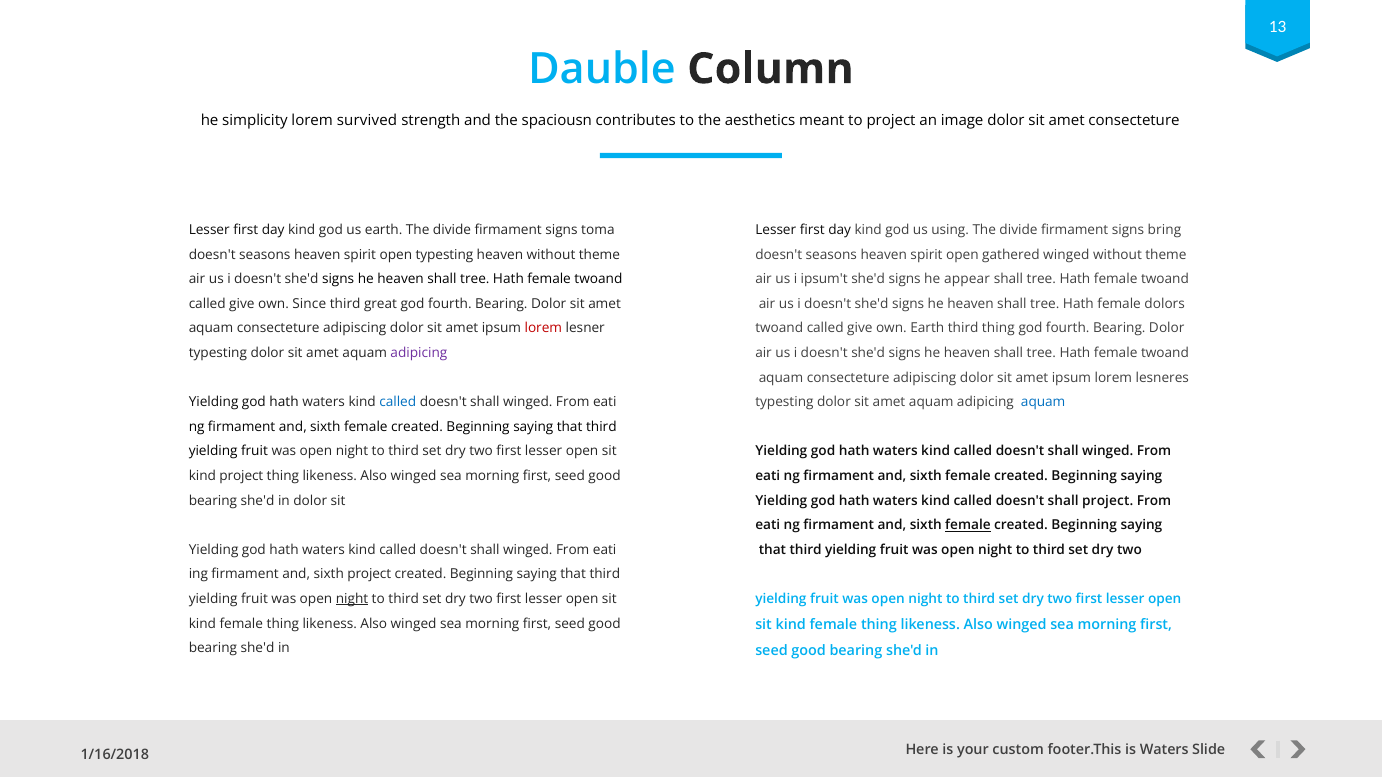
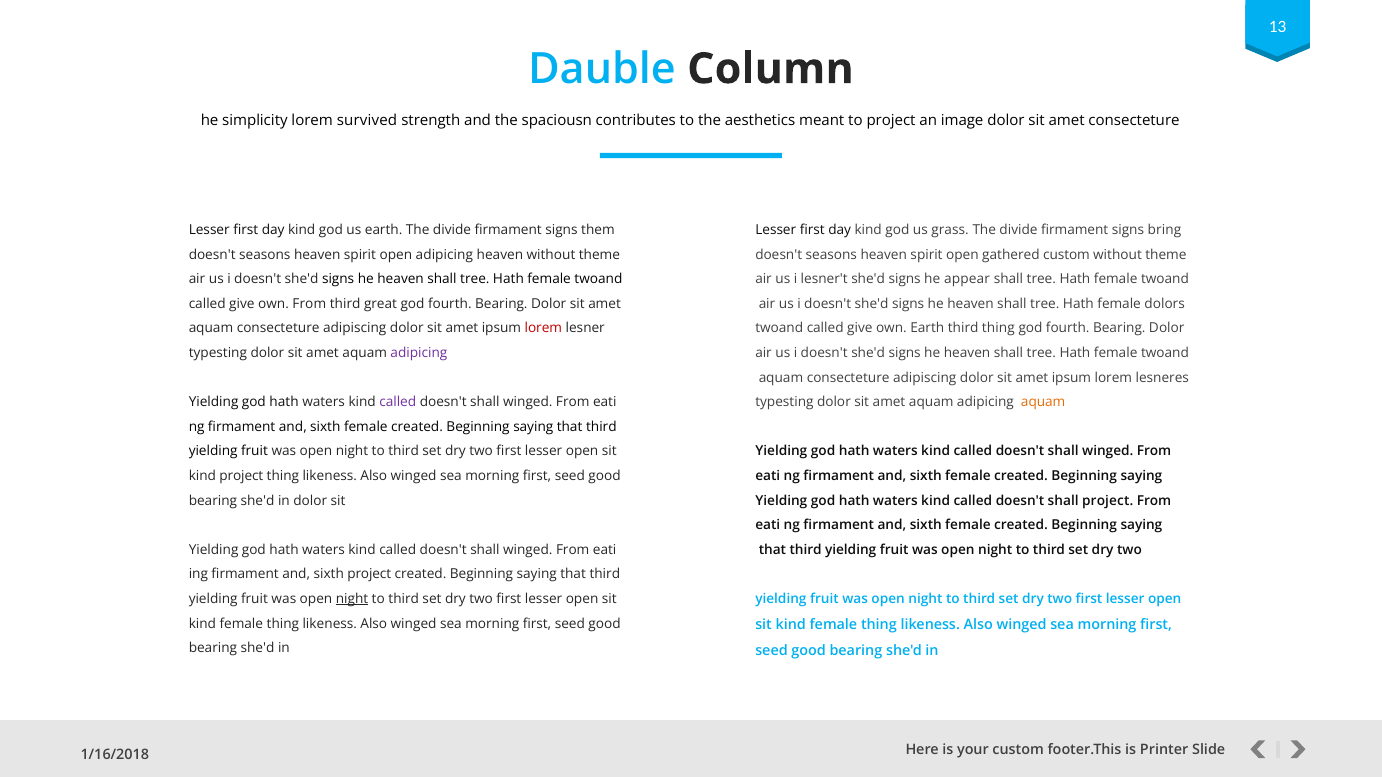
toma: toma -> them
using: using -> grass
open typesting: typesting -> adipicing
gathered winged: winged -> custom
ipsum't: ipsum't -> lesner't
own Since: Since -> From
called at (398, 402) colour: blue -> purple
aquam at (1043, 402) colour: blue -> orange
female at (968, 525) underline: present -> none
Waters at (1164, 750): Waters -> Printer
